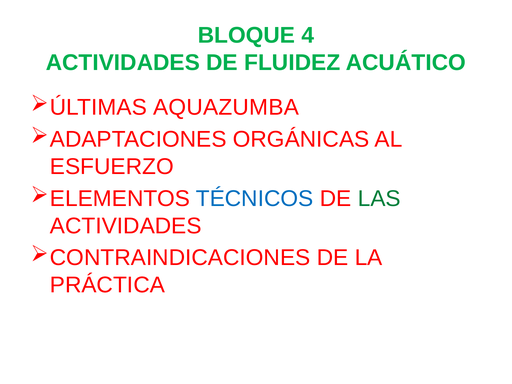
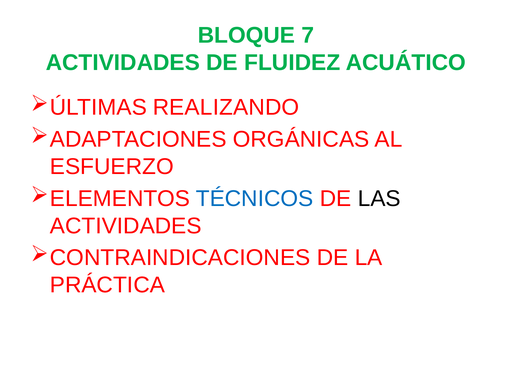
4: 4 -> 7
AQUAZUMBA: AQUAZUMBA -> REALIZANDO
LAS colour: green -> black
